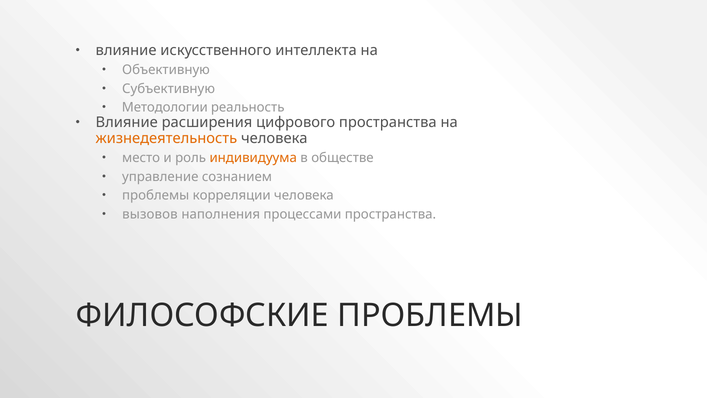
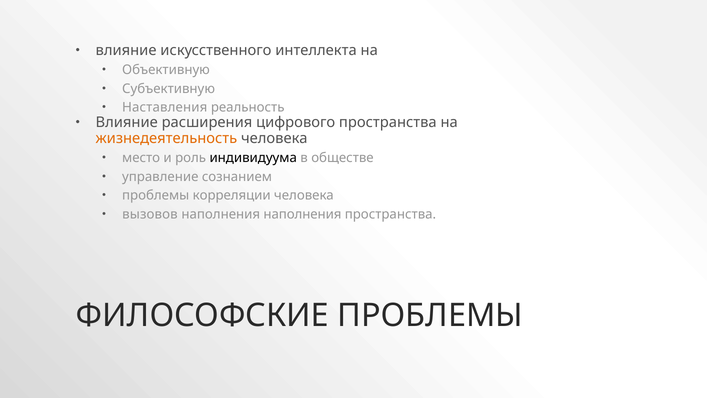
Методологии: Методологии -> Наставления
индивидуума colour: orange -> black
наполнения процессами: процессами -> наполнения
